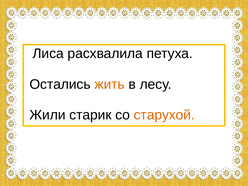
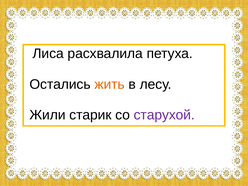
старухой colour: orange -> purple
